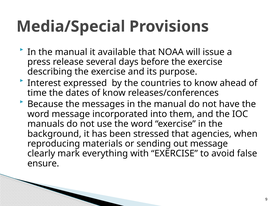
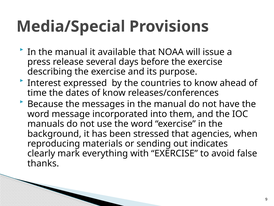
out message: message -> indicates
ensure: ensure -> thanks
